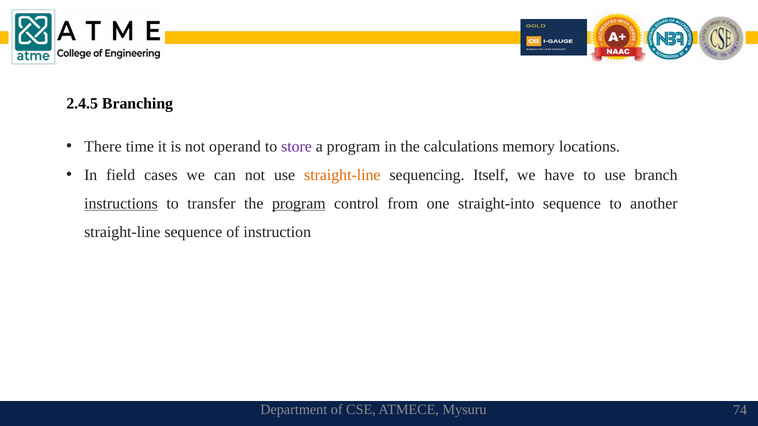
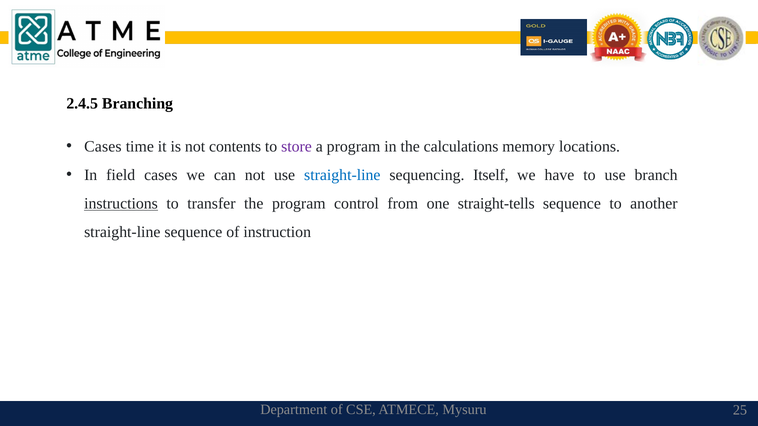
There at (103, 147): There -> Cases
operand: operand -> contents
straight-line at (342, 175) colour: orange -> blue
program at (299, 204) underline: present -> none
straight-into: straight-into -> straight-tells
74: 74 -> 25
